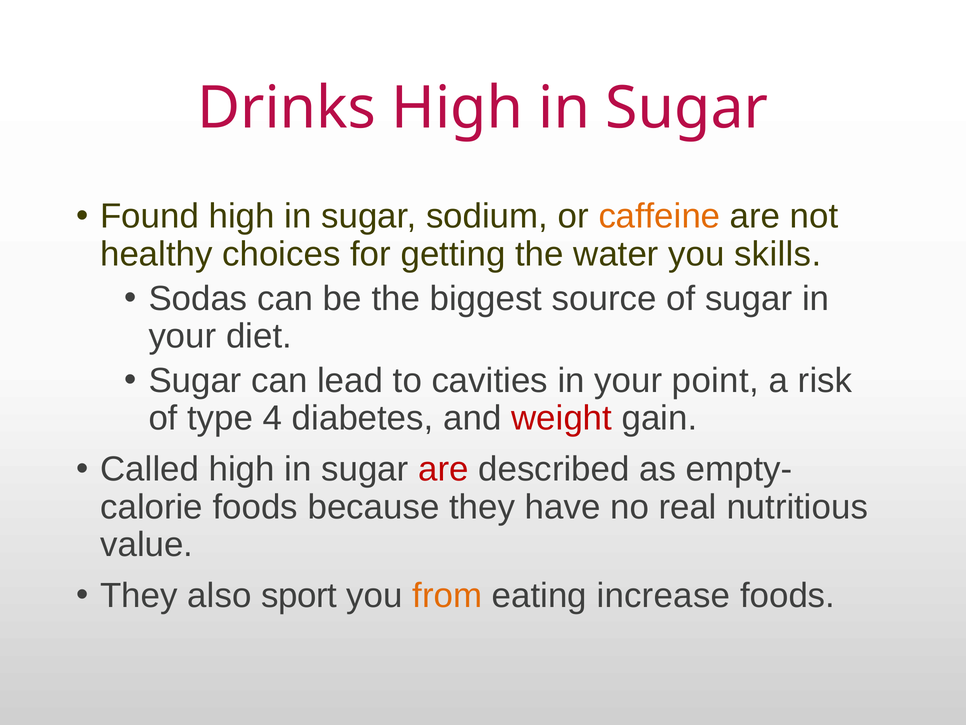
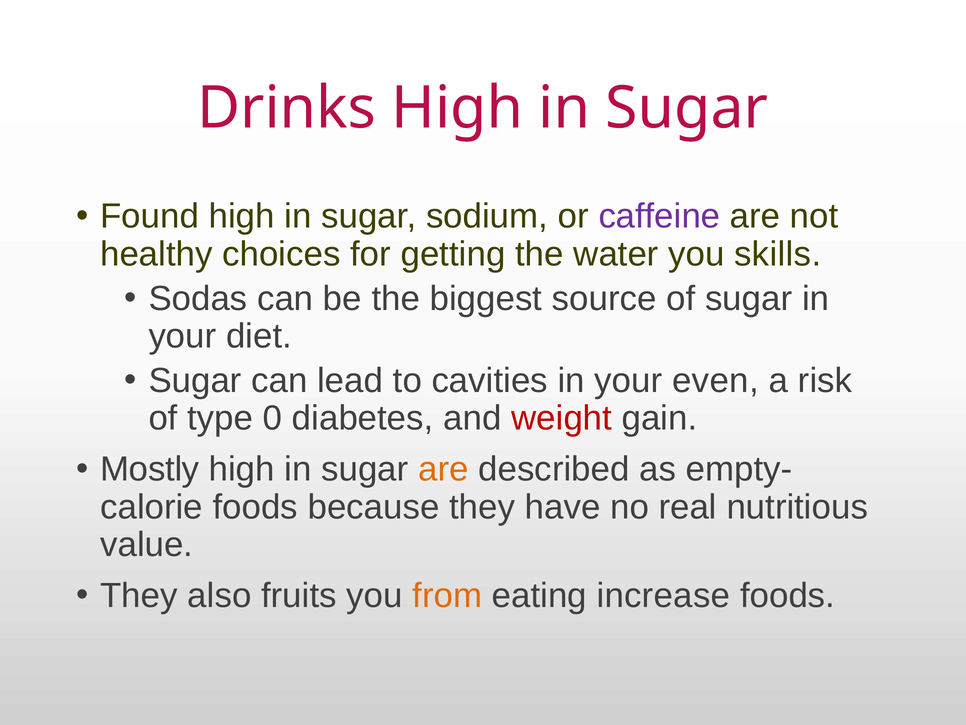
caffeine colour: orange -> purple
point: point -> even
4: 4 -> 0
Called: Called -> Mostly
are at (443, 469) colour: red -> orange
sport: sport -> fruits
